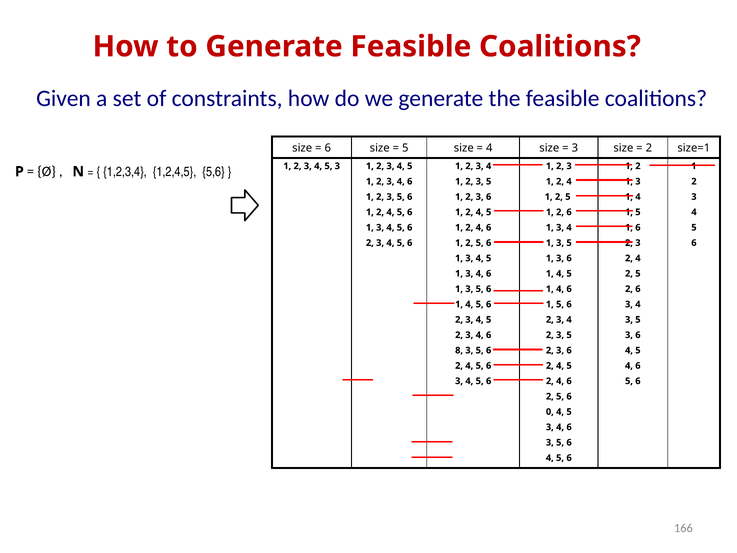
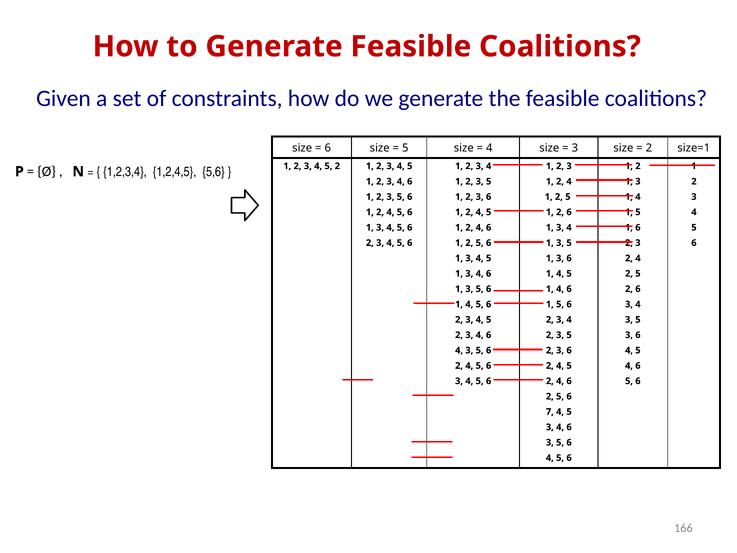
3 at (337, 166): 3 -> 2
8 at (459, 350): 8 -> 4
0: 0 -> 7
